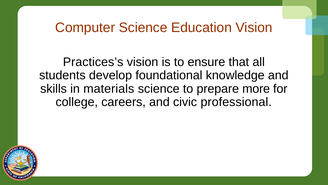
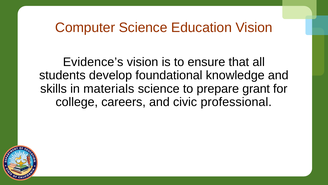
Practices’s: Practices’s -> Evidence’s
more: more -> grant
